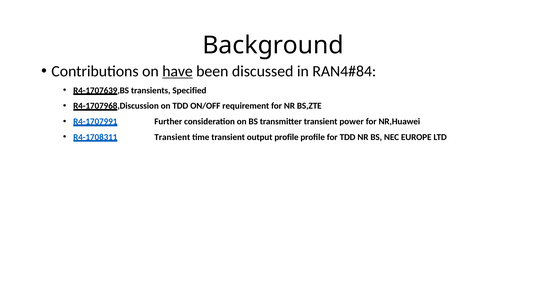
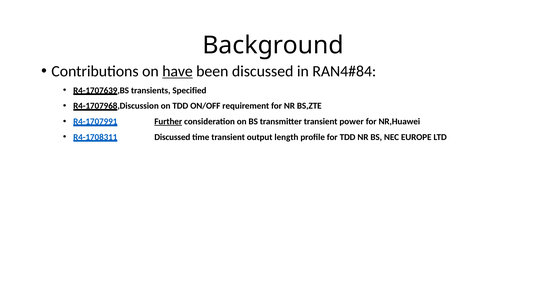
Further underline: none -> present
Transient at (172, 137): Transient -> Discussed
output profile: profile -> length
